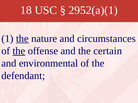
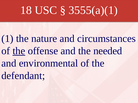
2952(a)(1: 2952(a)(1 -> 3555(a)(1
the at (22, 39) underline: present -> none
certain: certain -> needed
